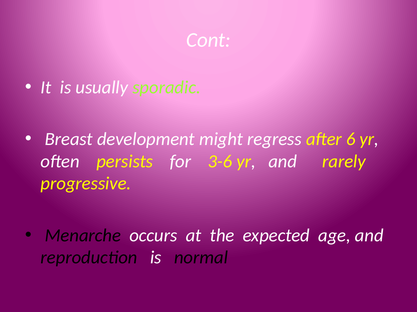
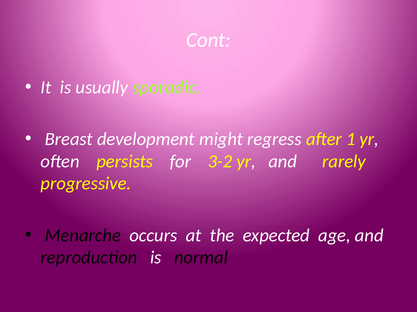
6: 6 -> 1
3-6: 3-6 -> 3-2
